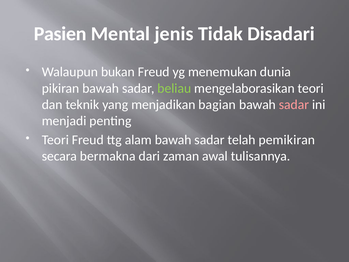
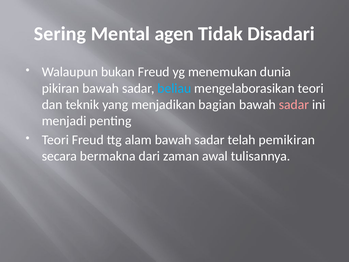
Pasien: Pasien -> Sering
jenis: jenis -> agen
beliau colour: light green -> light blue
